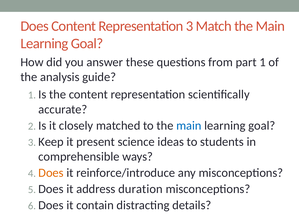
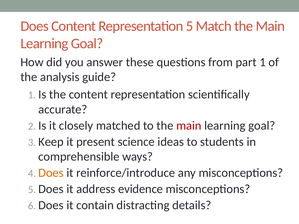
Representation 3: 3 -> 5
main at (189, 126) colour: blue -> red
duration: duration -> evidence
